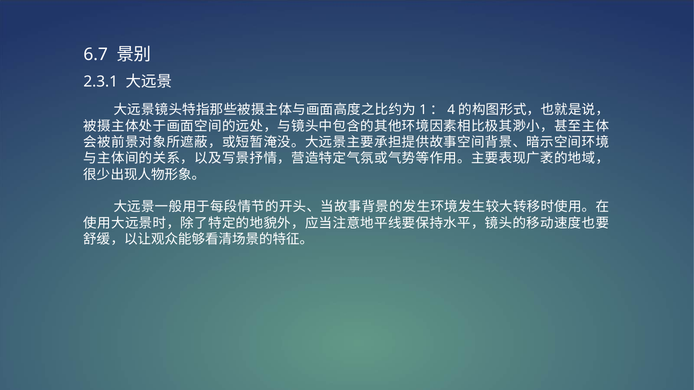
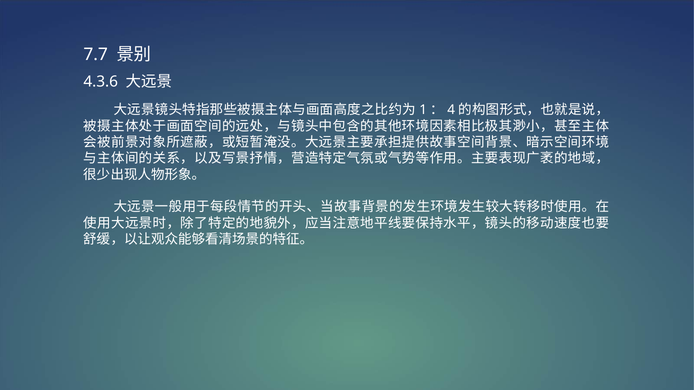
6.7: 6.7 -> 7.7
2.3.1: 2.3.1 -> 4.3.6
